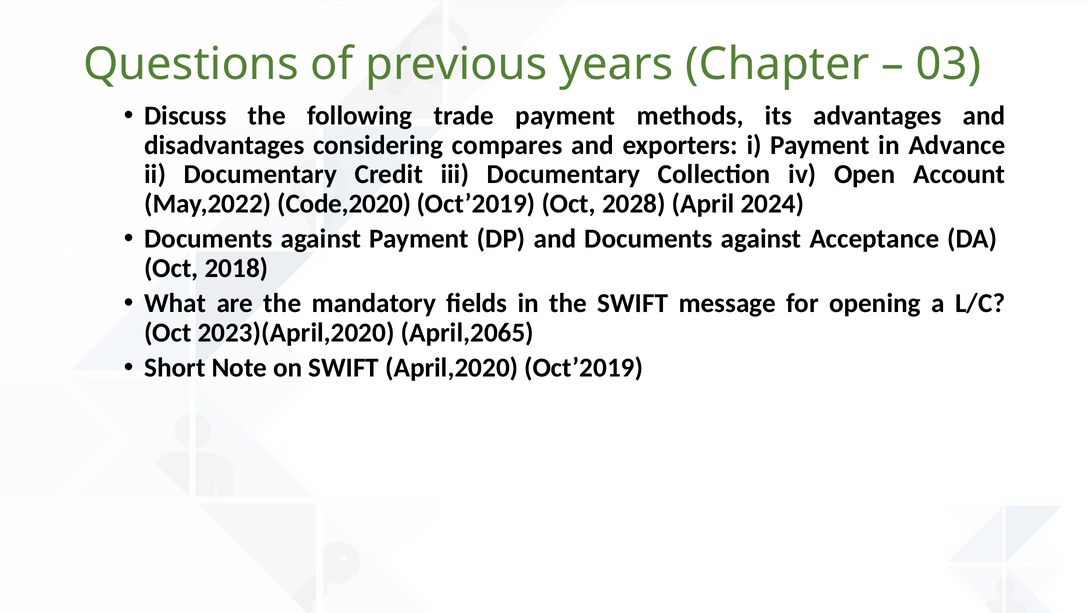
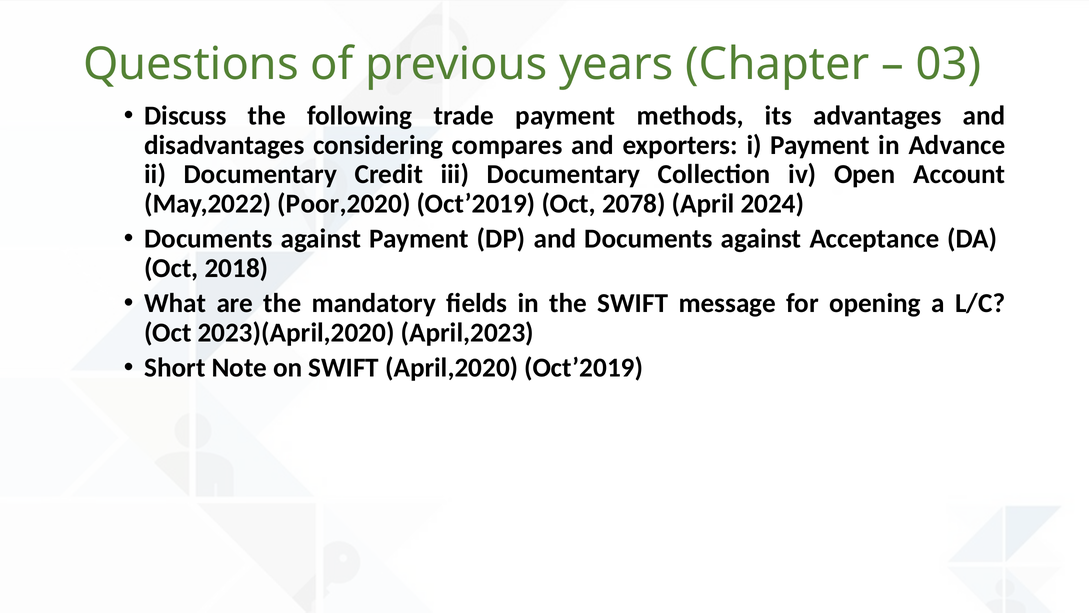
Code,2020: Code,2020 -> Poor,2020
2028: 2028 -> 2078
April,2065: April,2065 -> April,2023
